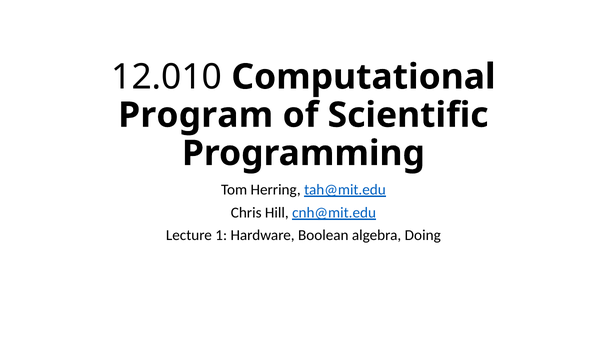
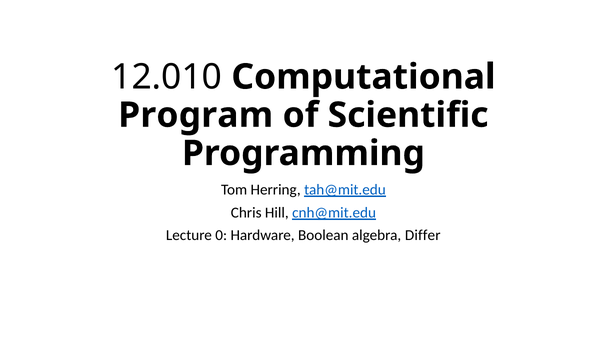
1: 1 -> 0
Doing: Doing -> Differ
